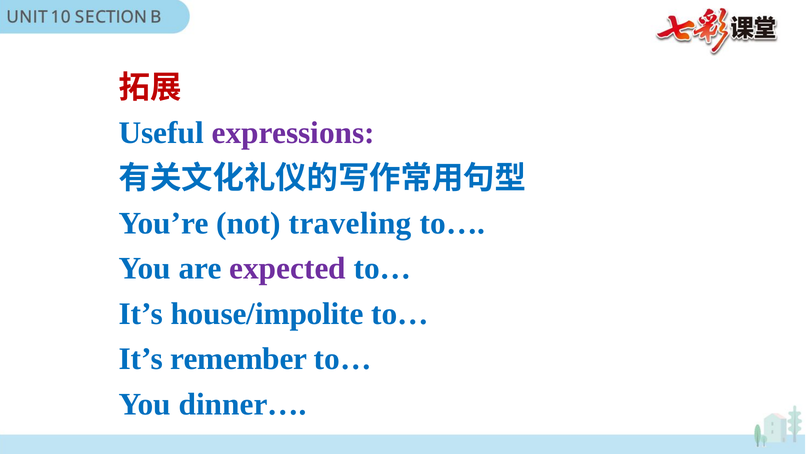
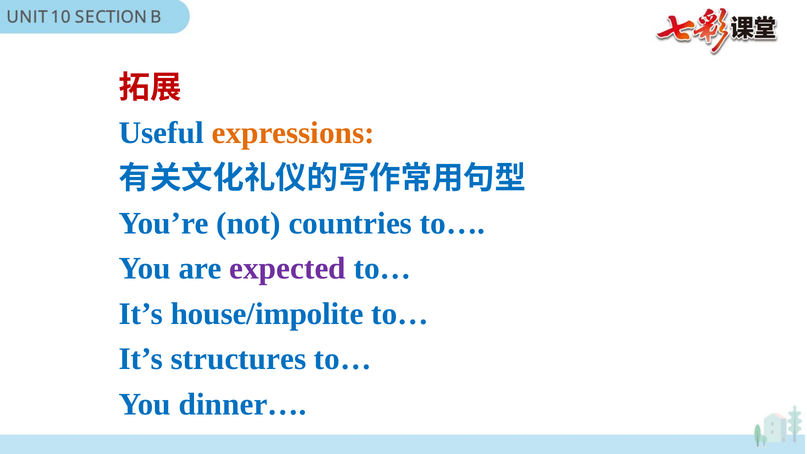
expressions colour: purple -> orange
traveling: traveling -> countries
remember: remember -> structures
